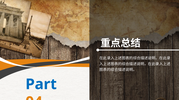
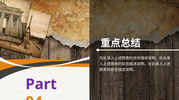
Part colour: blue -> purple
